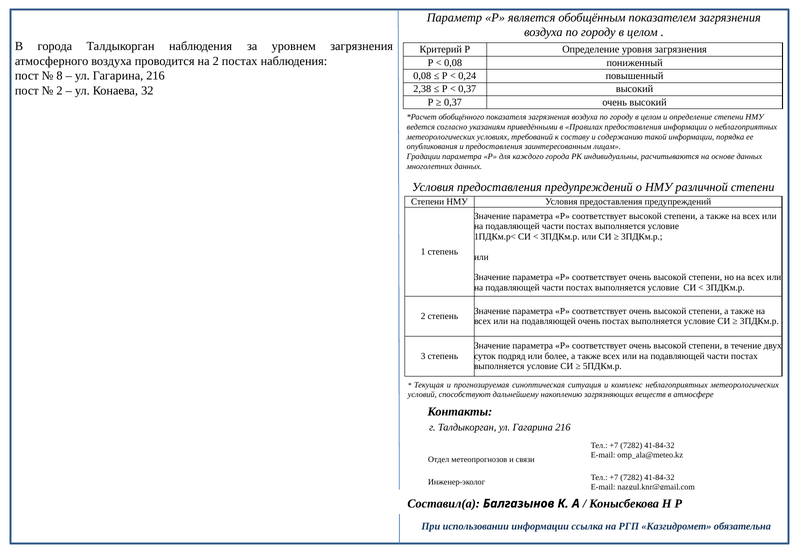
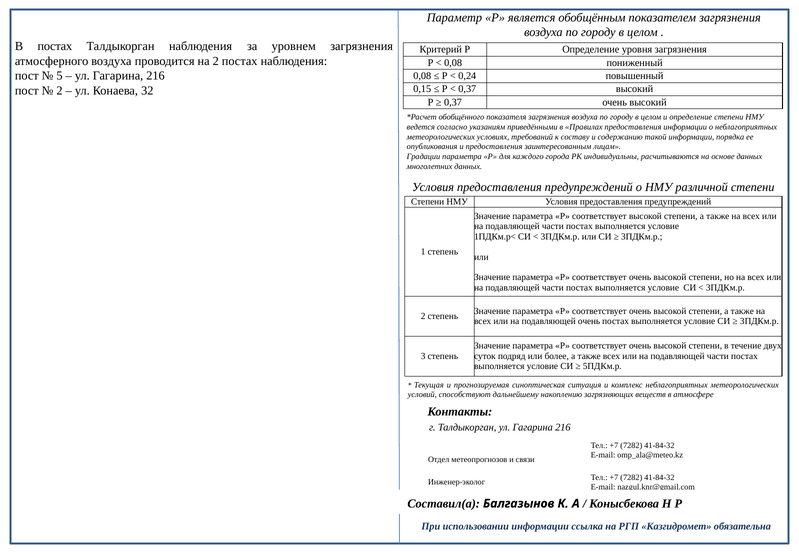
В города: города -> постах
8: 8 -> 5
2,38: 2,38 -> 0,15
